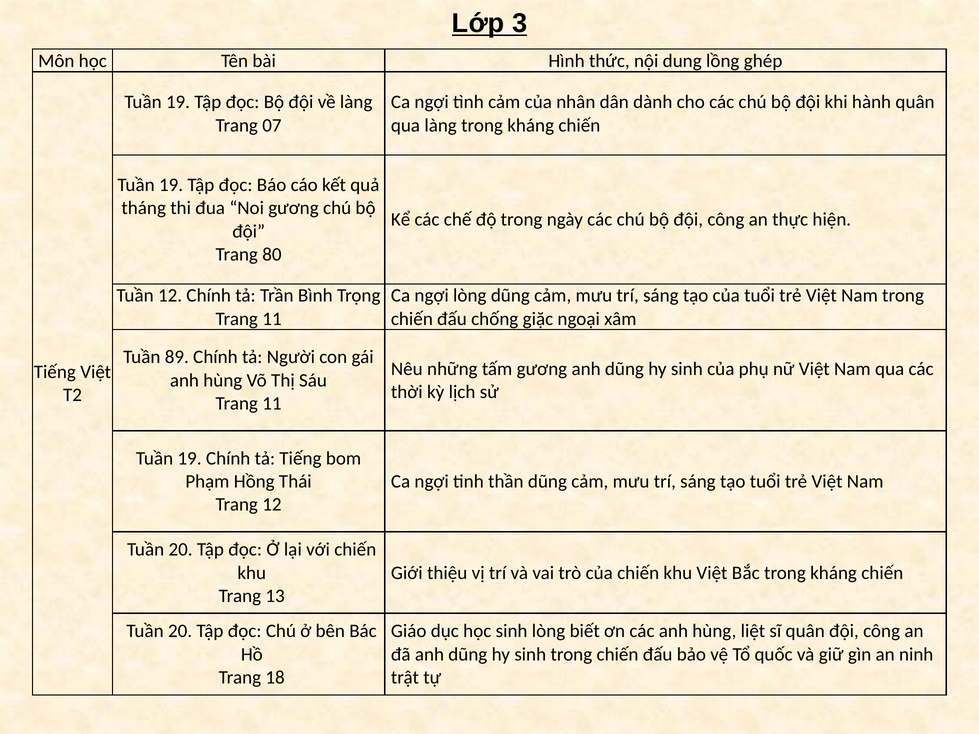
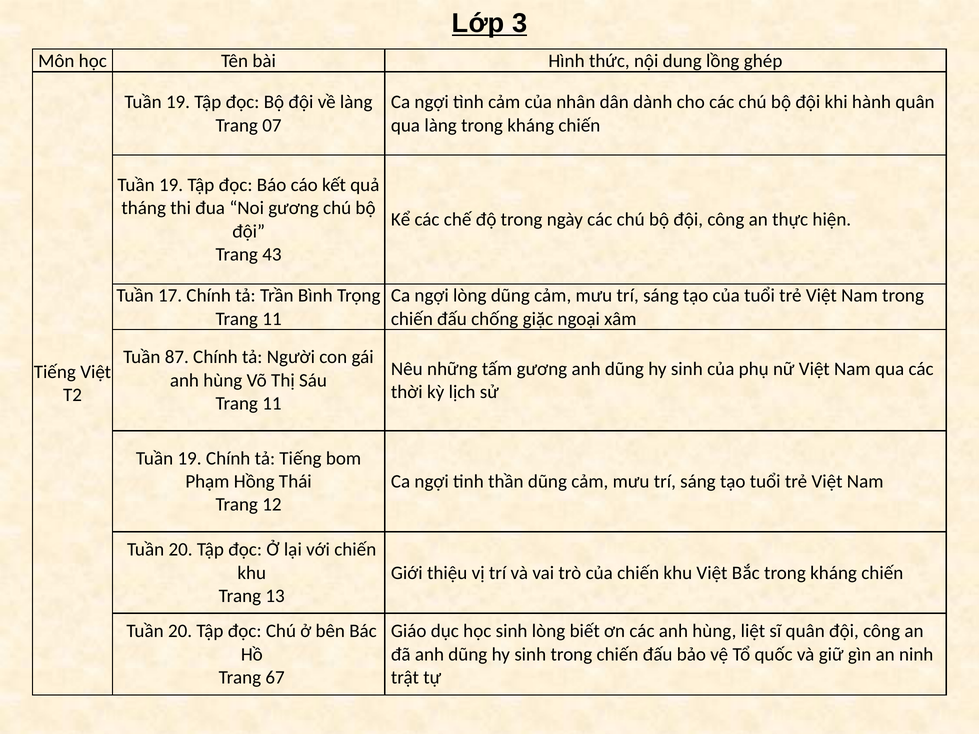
80: 80 -> 43
Tuần 12: 12 -> 17
89: 89 -> 87
18: 18 -> 67
